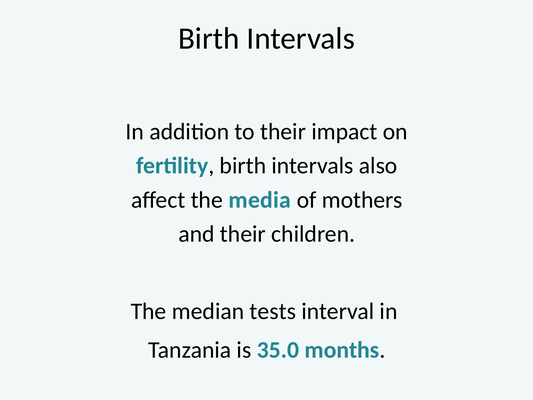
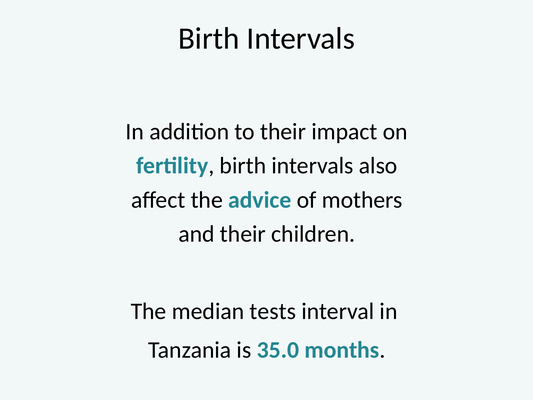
media: media -> advice
